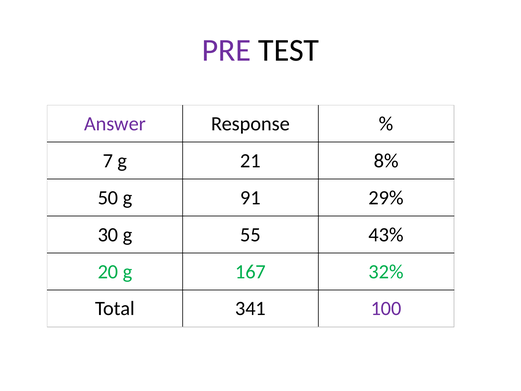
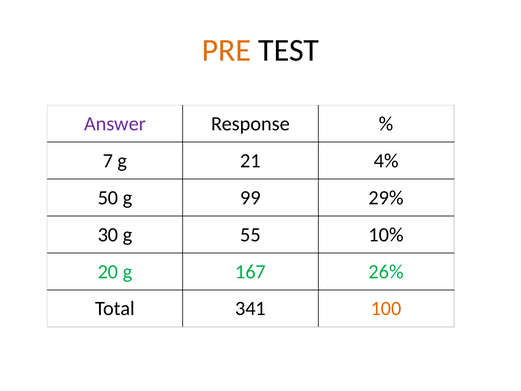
PRE colour: purple -> orange
8%: 8% -> 4%
91: 91 -> 99
43%: 43% -> 10%
32%: 32% -> 26%
100 colour: purple -> orange
